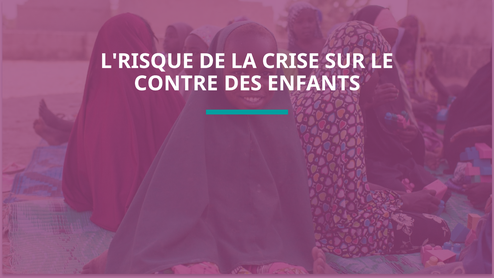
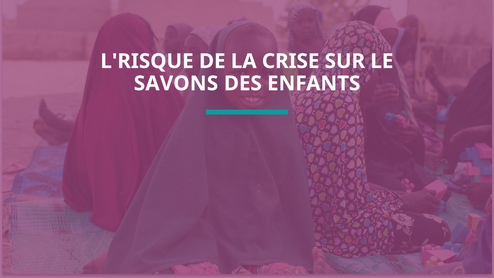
CONTRE: CONTRE -> SAVONS
